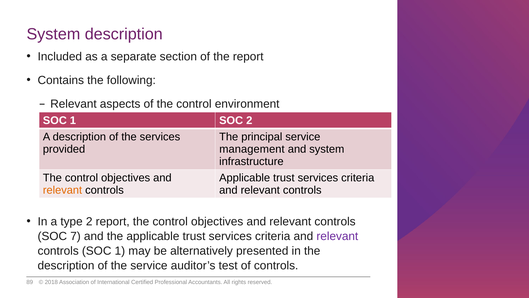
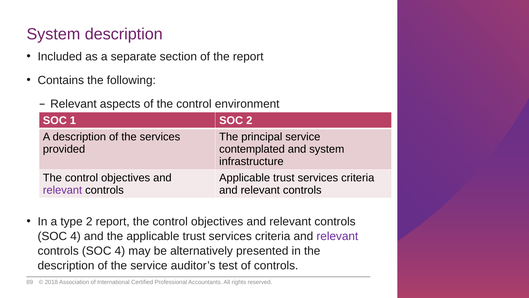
management: management -> contemplated
relevant at (63, 190) colour: orange -> purple
7 at (75, 236): 7 -> 4
1 at (120, 251): 1 -> 4
